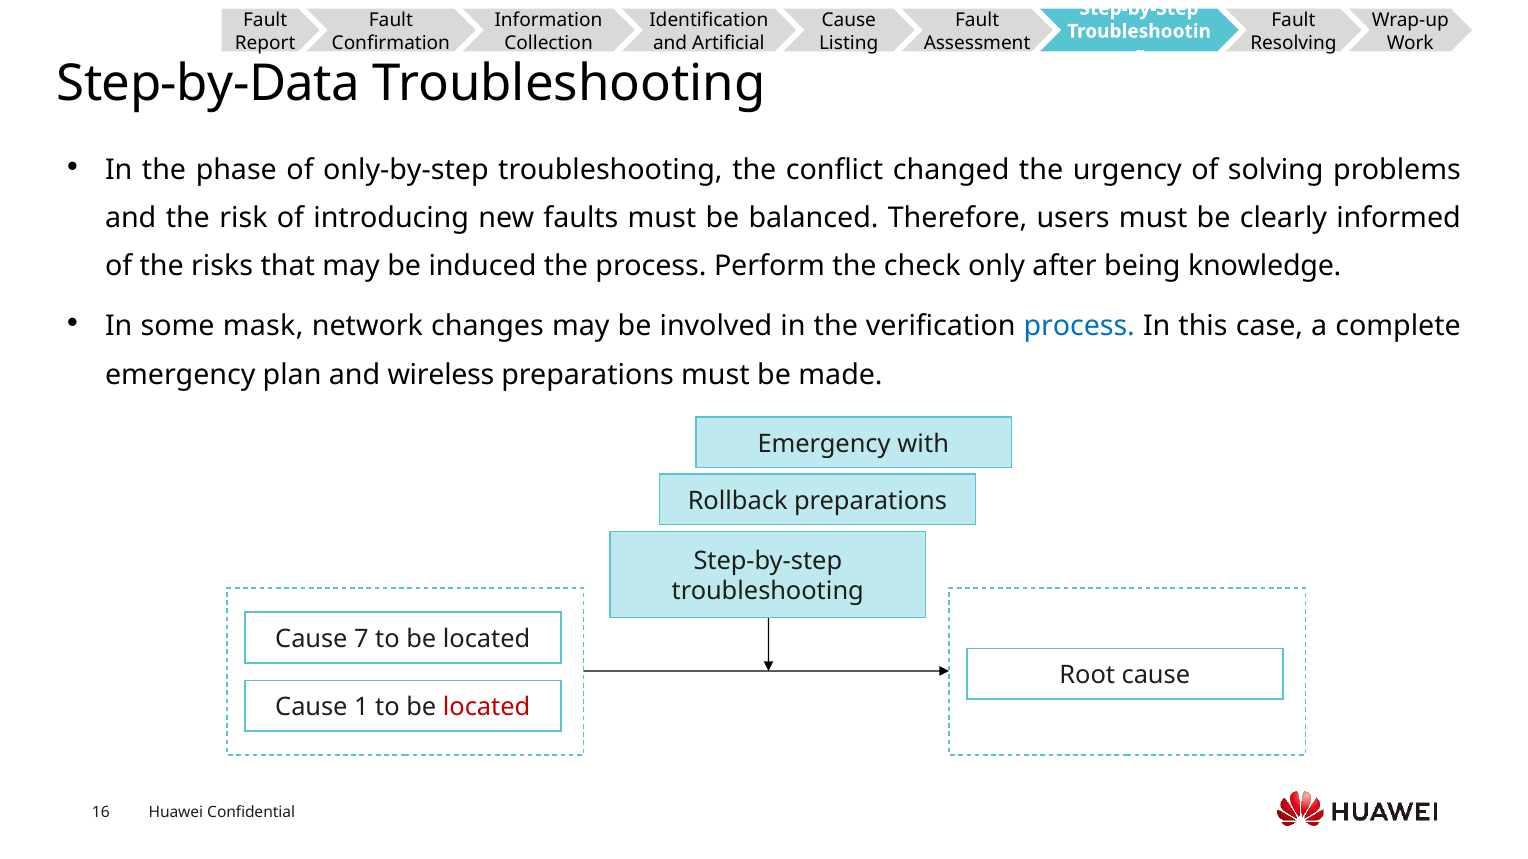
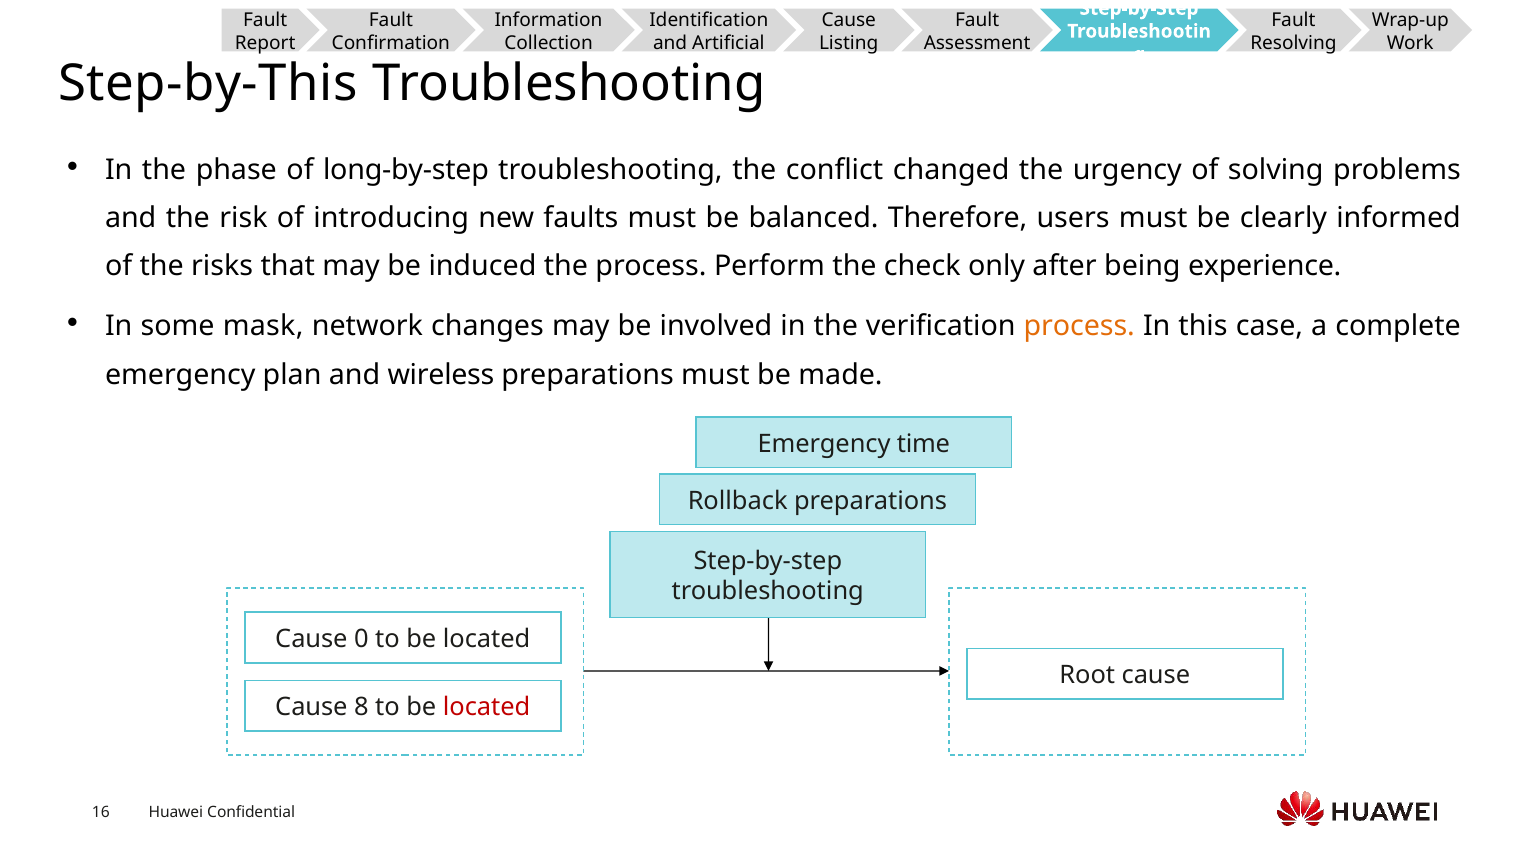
Step-by-Data: Step-by-Data -> Step-by-This
only-by-step: only-by-step -> long-by-step
knowledge: knowledge -> experience
process at (1079, 327) colour: blue -> orange
with: with -> time
7: 7 -> 0
1: 1 -> 8
